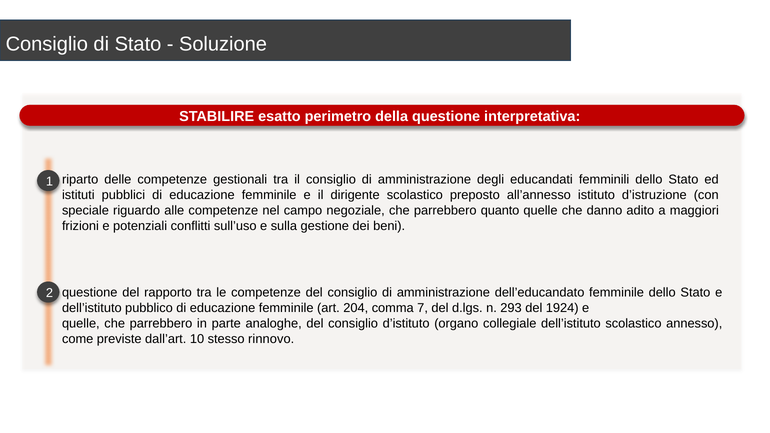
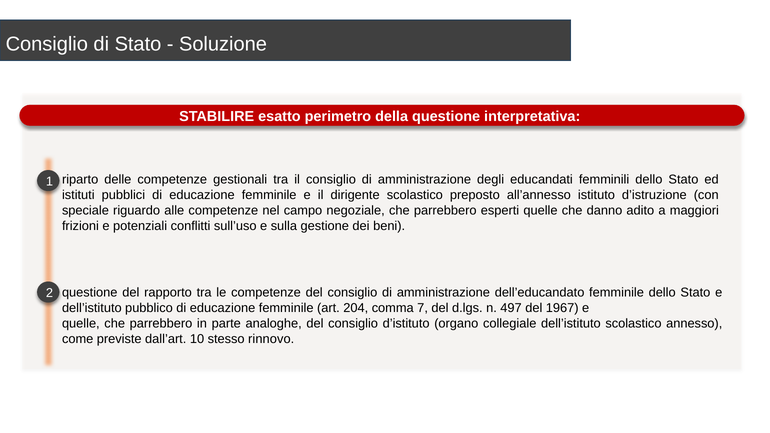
quanto: quanto -> esperti
293: 293 -> 497
1924: 1924 -> 1967
